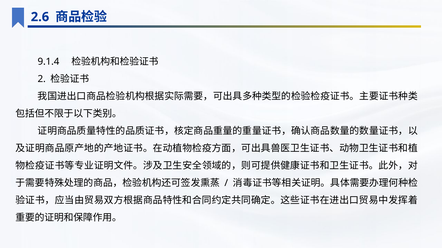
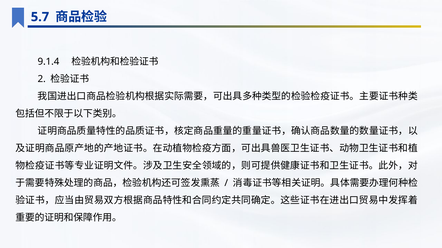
2.6: 2.6 -> 5.7
